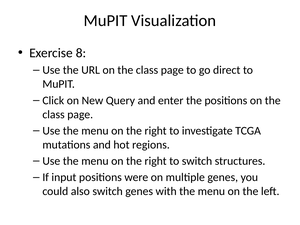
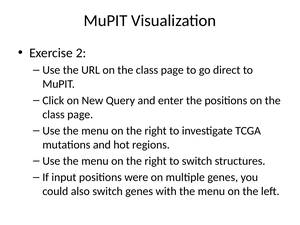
8: 8 -> 2
